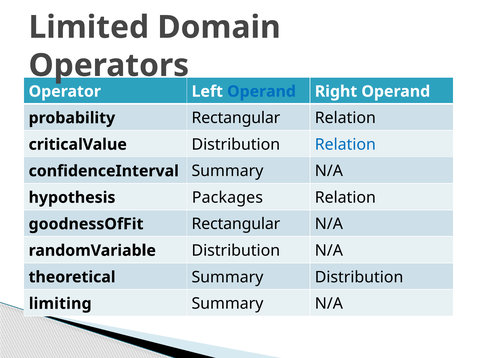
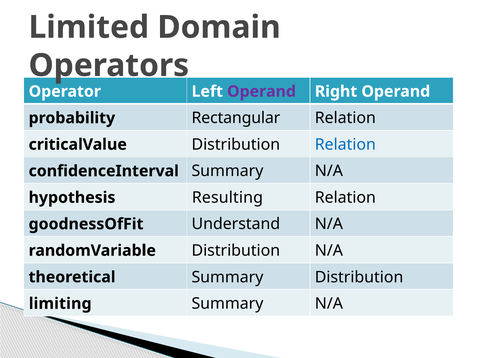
Operand at (262, 91) colour: blue -> purple
Packages: Packages -> Resulting
goodnessOfFit Rectangular: Rectangular -> Understand
